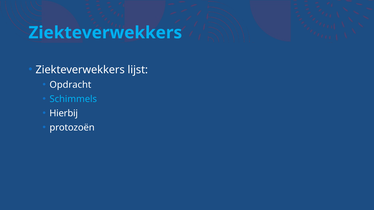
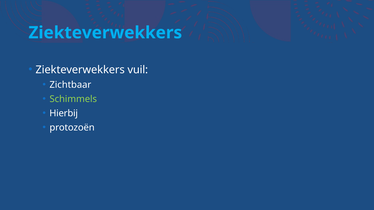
lijst: lijst -> vuil
Opdracht: Opdracht -> Zichtbaar
Schimmels colour: light blue -> light green
